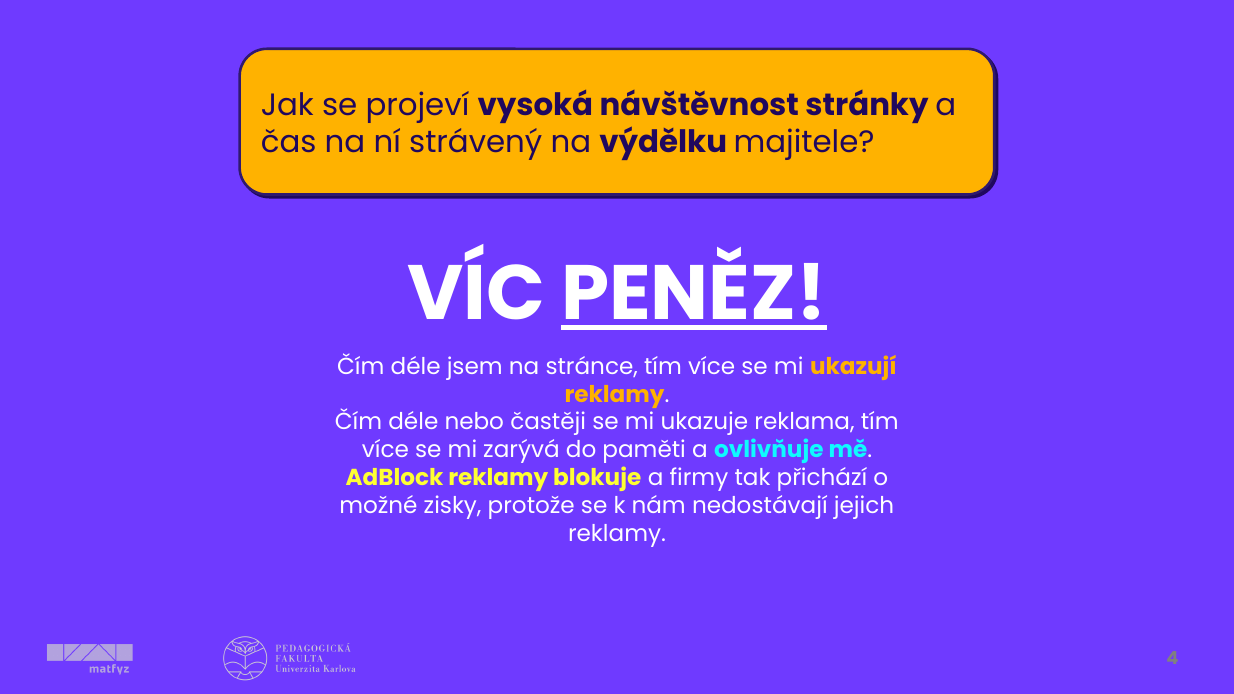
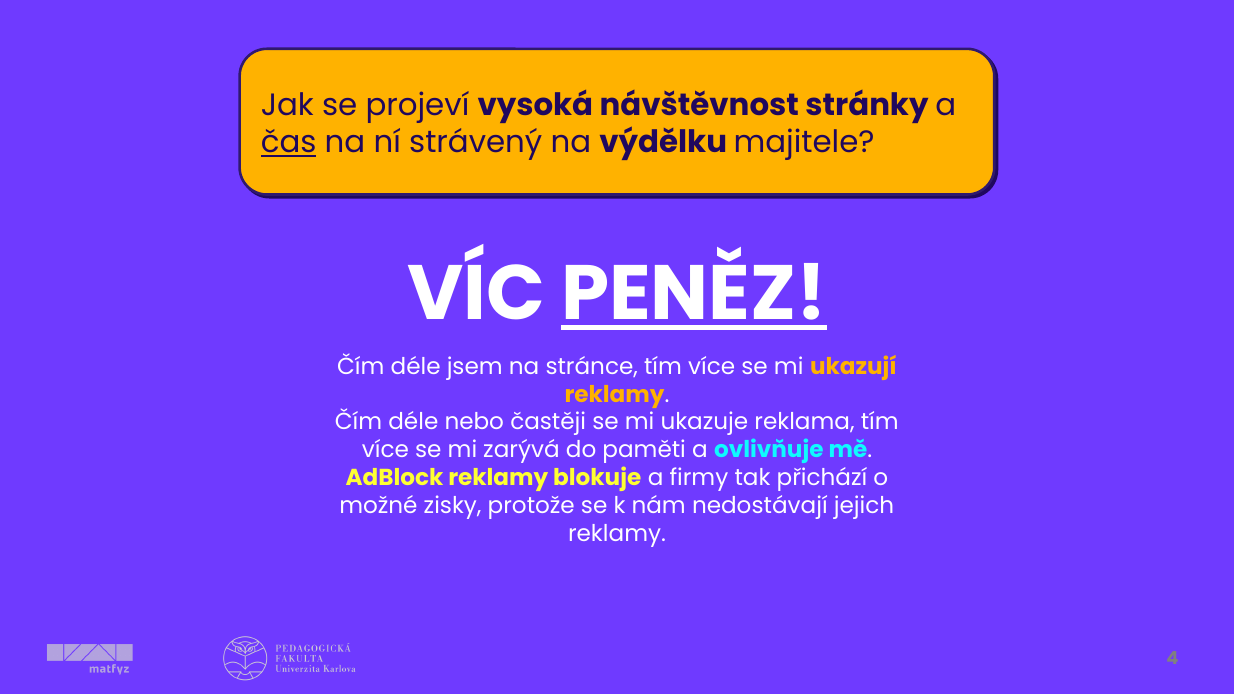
čas underline: none -> present
